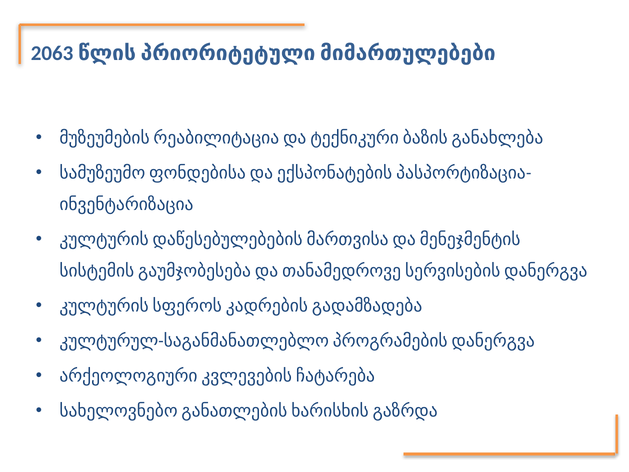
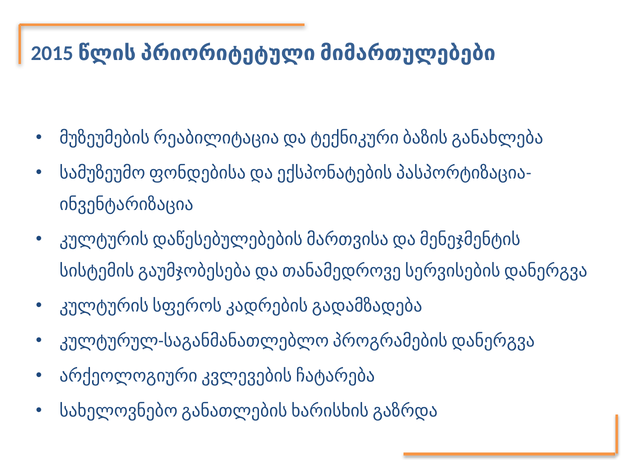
2063: 2063 -> 2015
